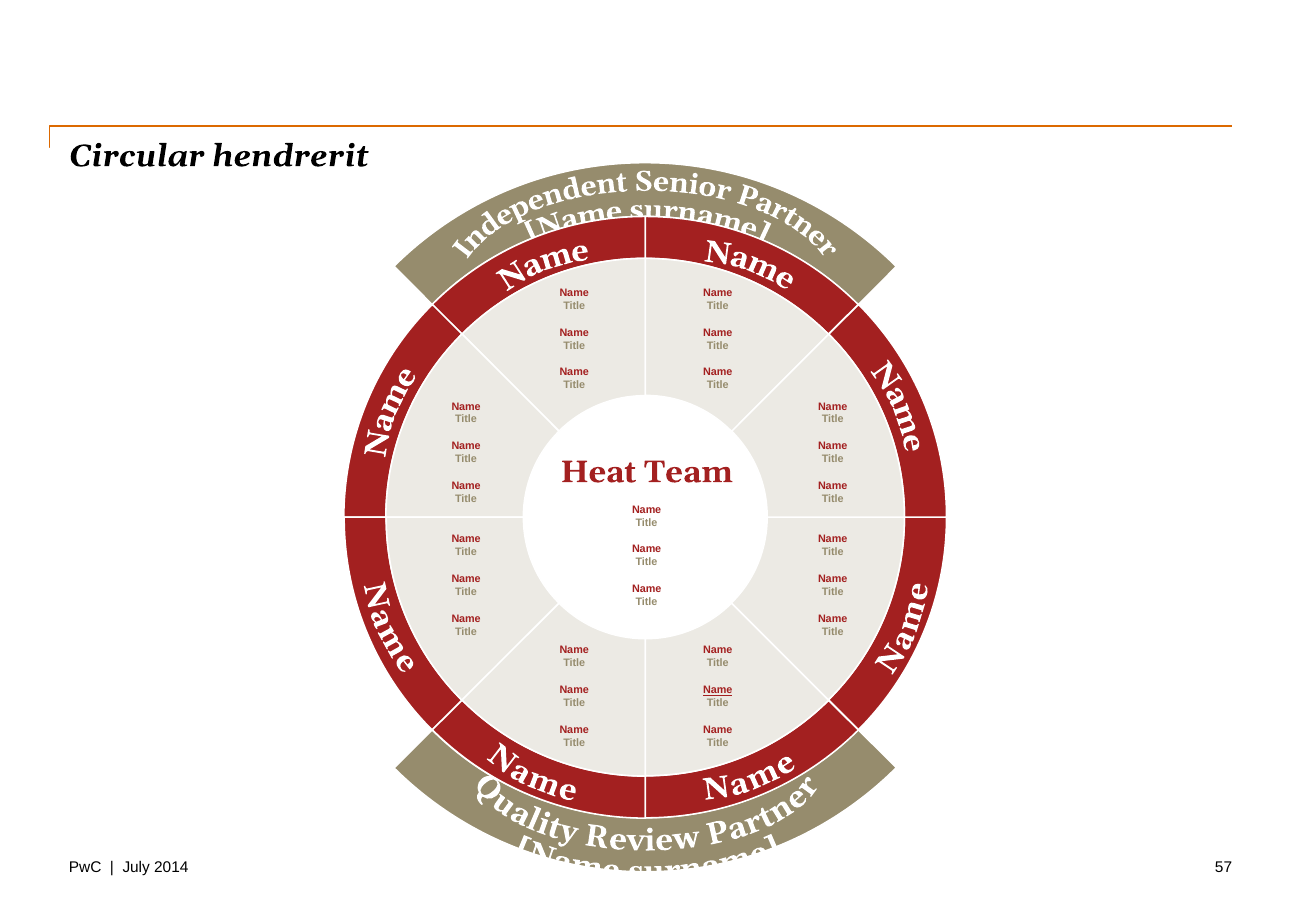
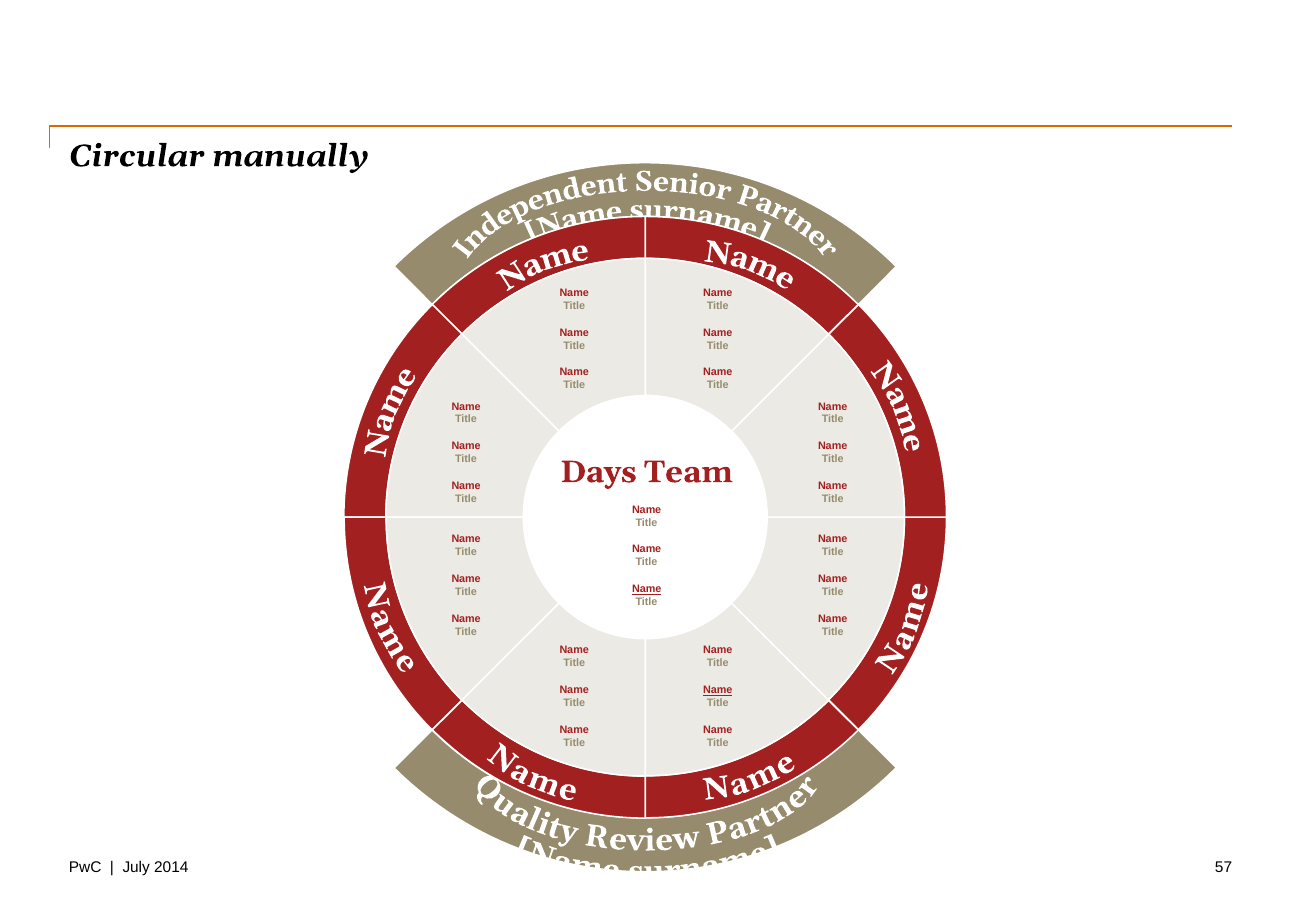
hendrerit: hendrerit -> manually
Heat: Heat -> Days
Name at (647, 589) underline: none -> present
